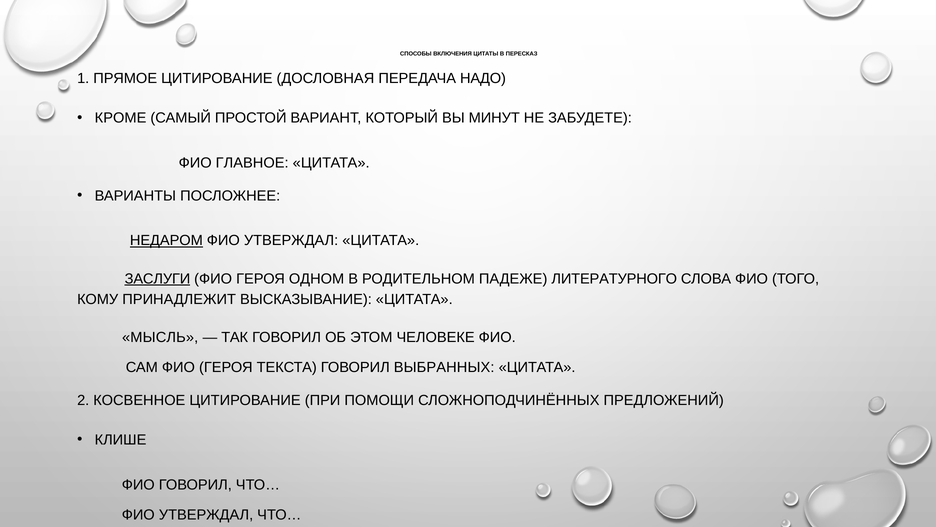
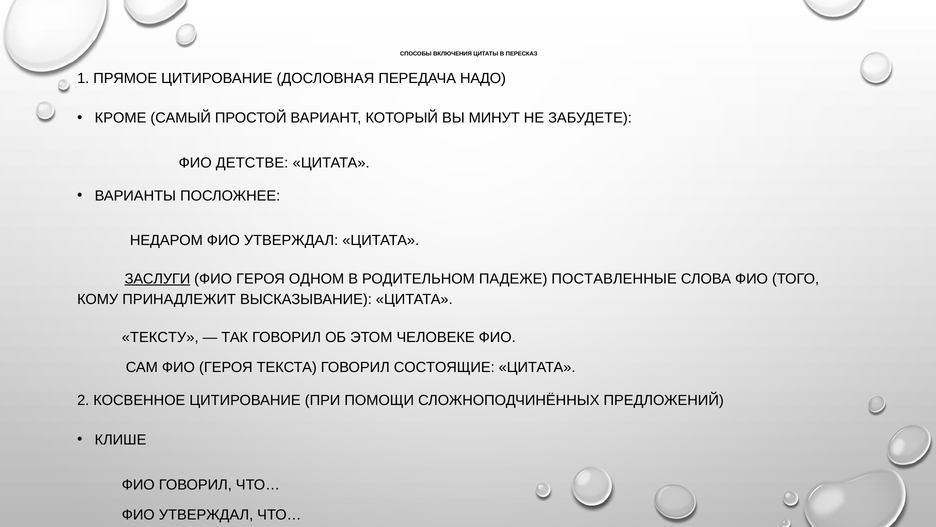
ГЛАВНОЕ: ГЛАВНОЕ -> ДЕТСТВЕ
НЕДАРОМ underline: present -> none
ЛИТЕРАТУРНОГО: ЛИТЕРАТУРНОГО -> ПОСТАВЛЕННЫЕ
МЫСЛЬ: МЫСЛЬ -> ТЕКСТУ
ВЫБРАННЫХ: ВЫБРАННЫХ -> СОСТОЯЩИЕ
